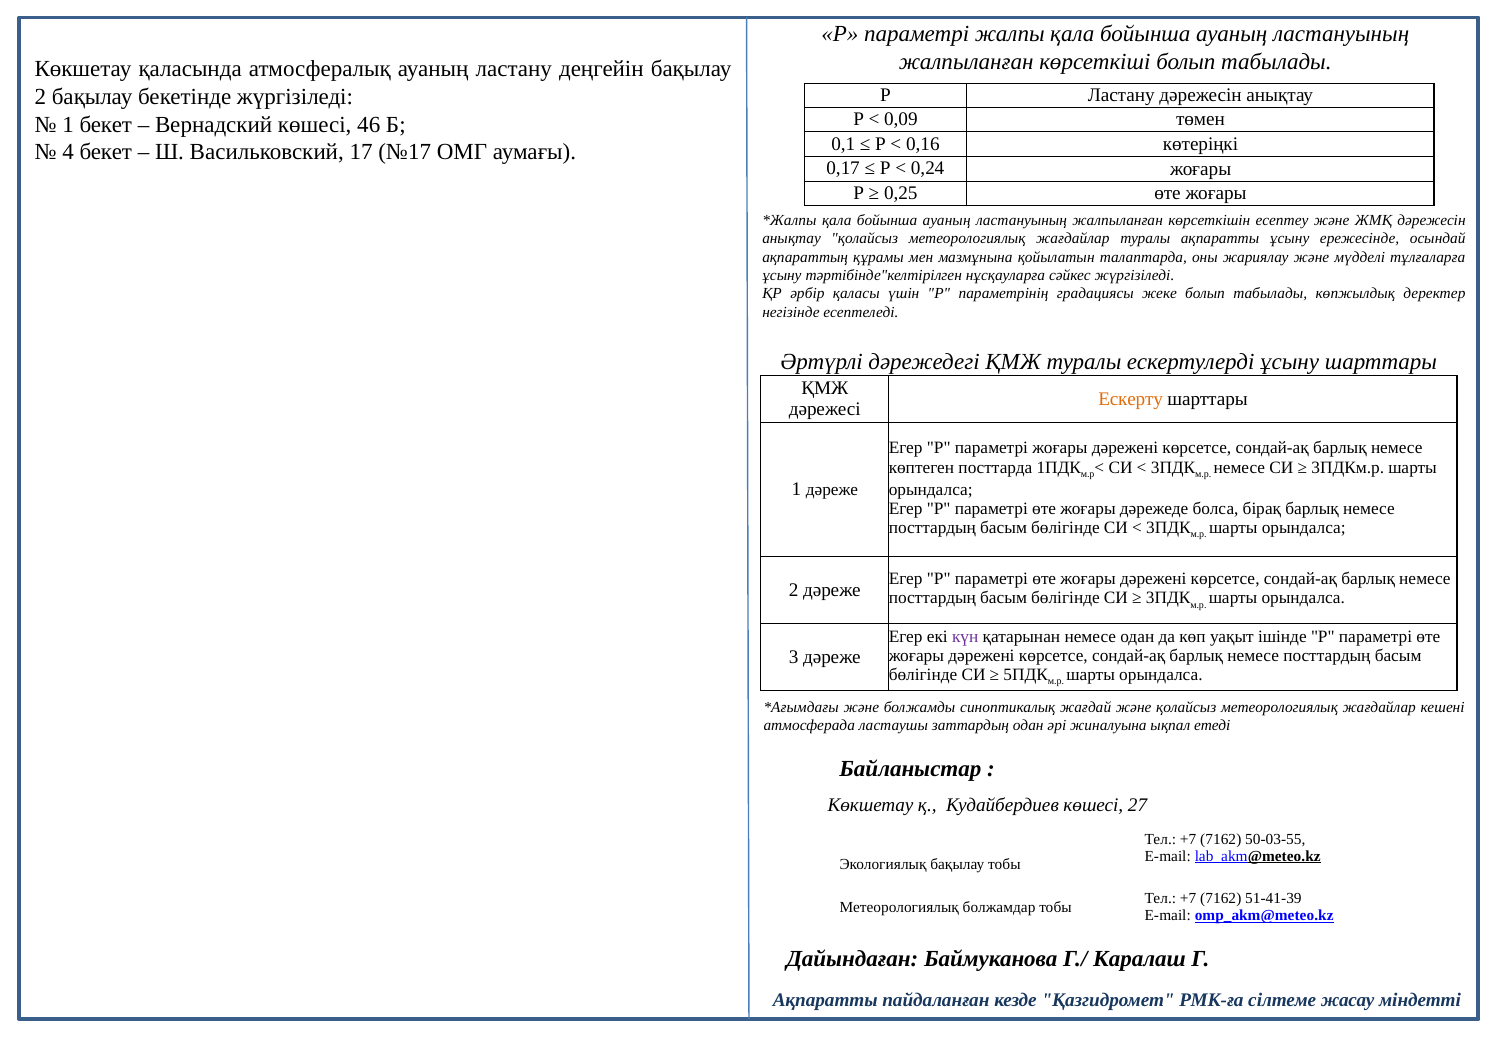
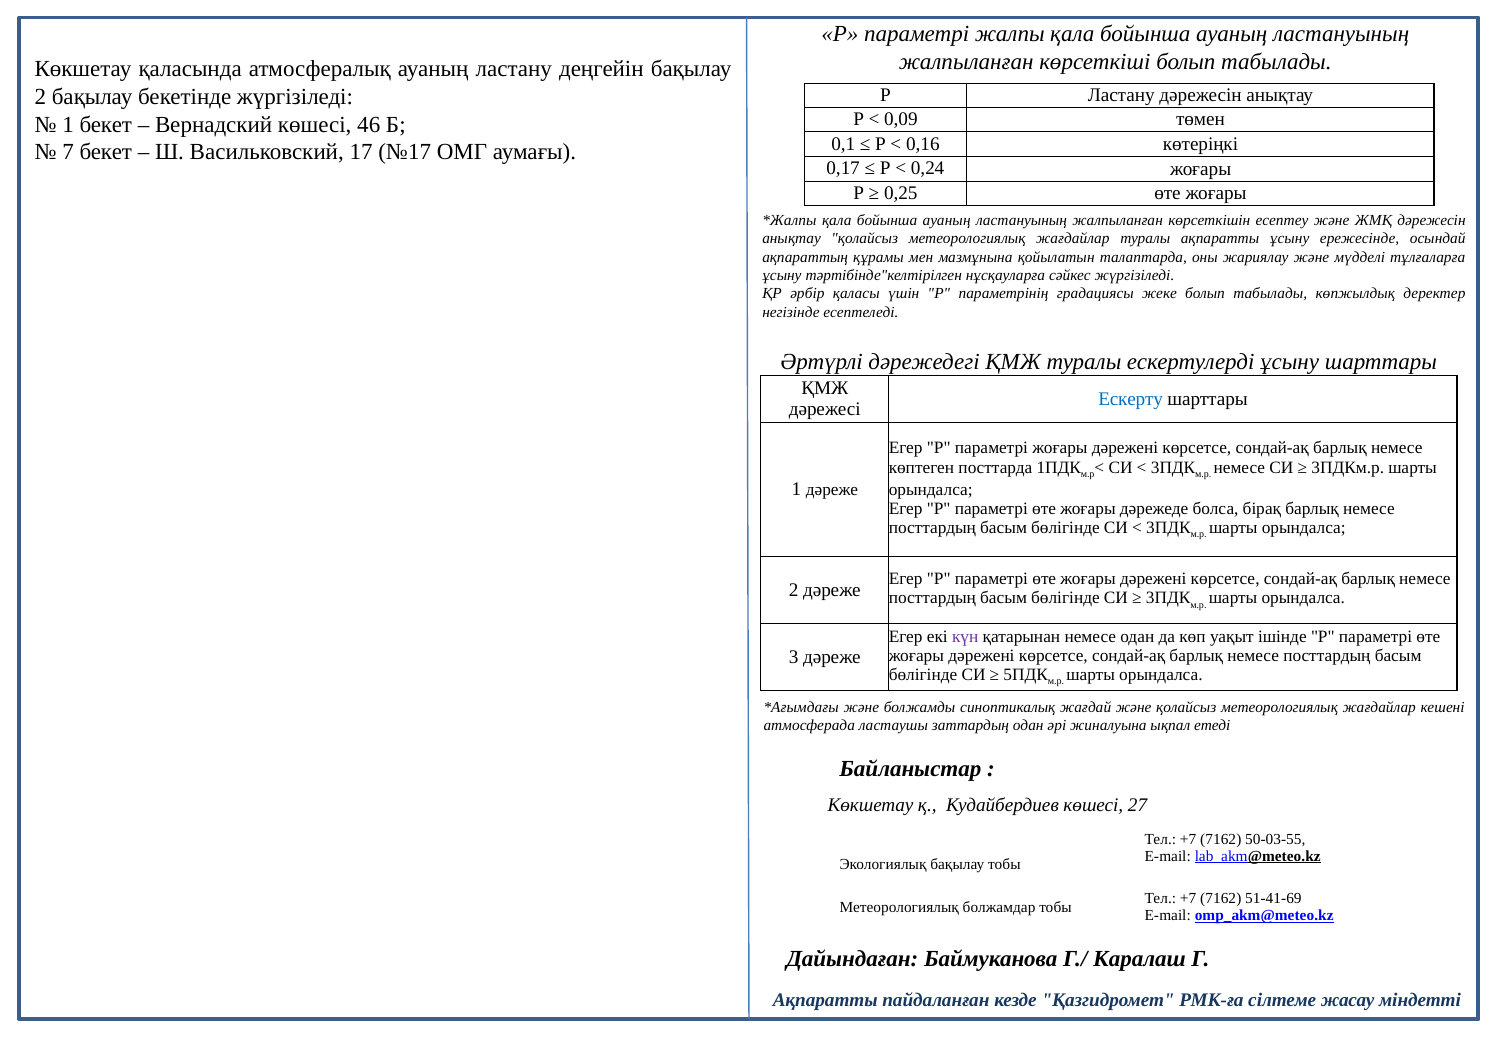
4: 4 -> 7
Ескерту colour: orange -> blue
51-41-39: 51-41-39 -> 51-41-69
